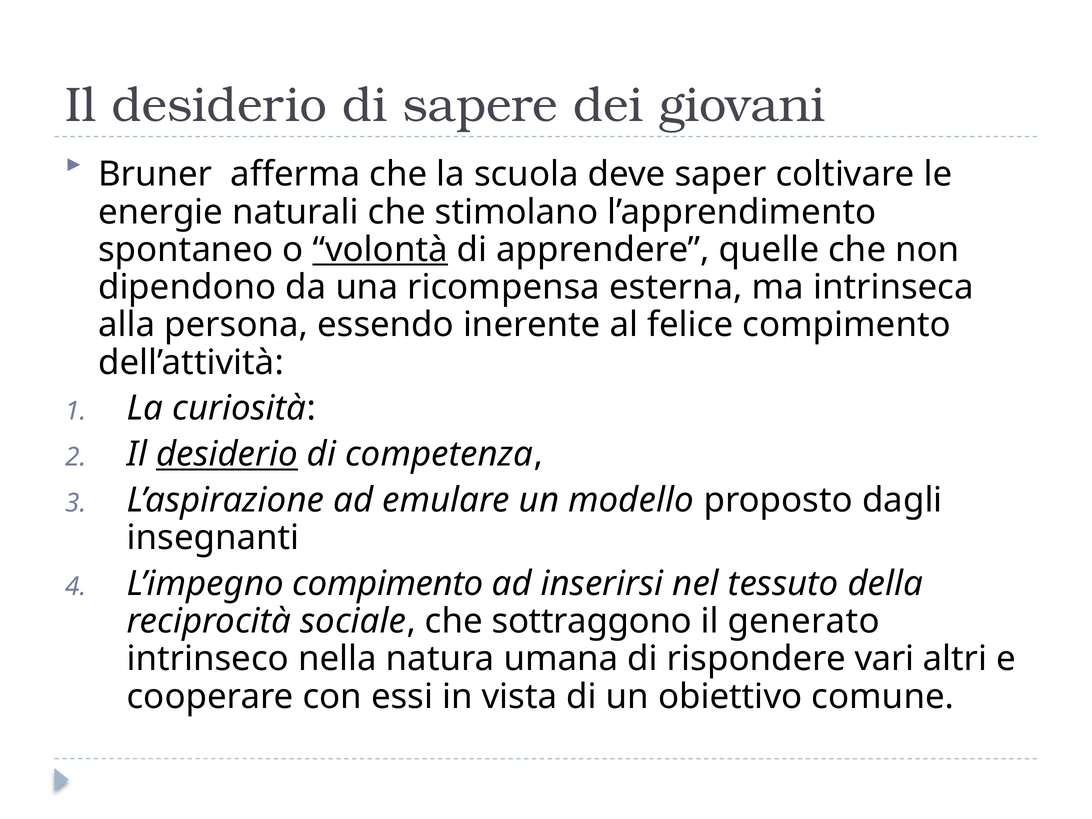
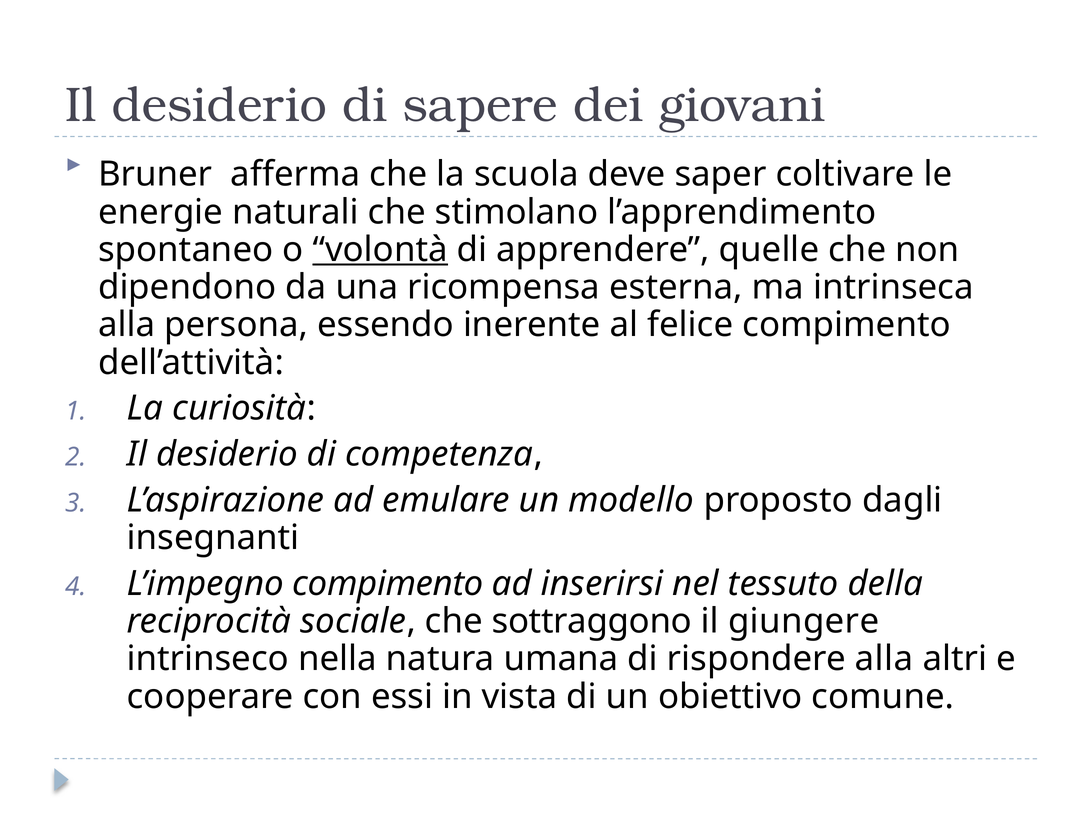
desiderio at (227, 454) underline: present -> none
generato: generato -> giungere
rispondere vari: vari -> alla
